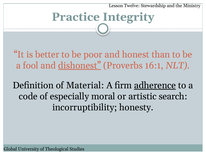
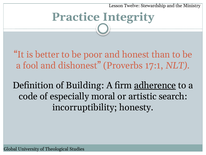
dishonest underline: present -> none
16:1: 16:1 -> 17:1
Material: Material -> Building
